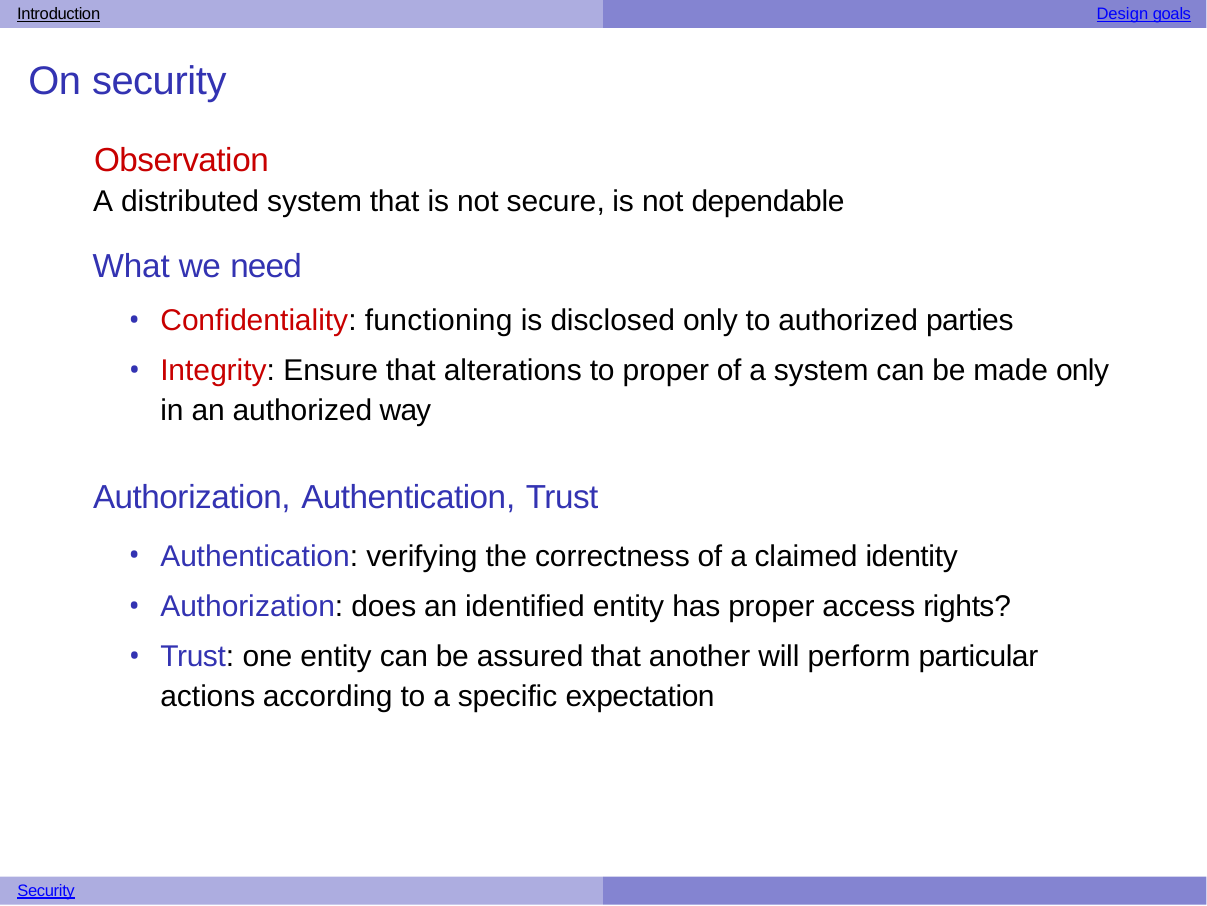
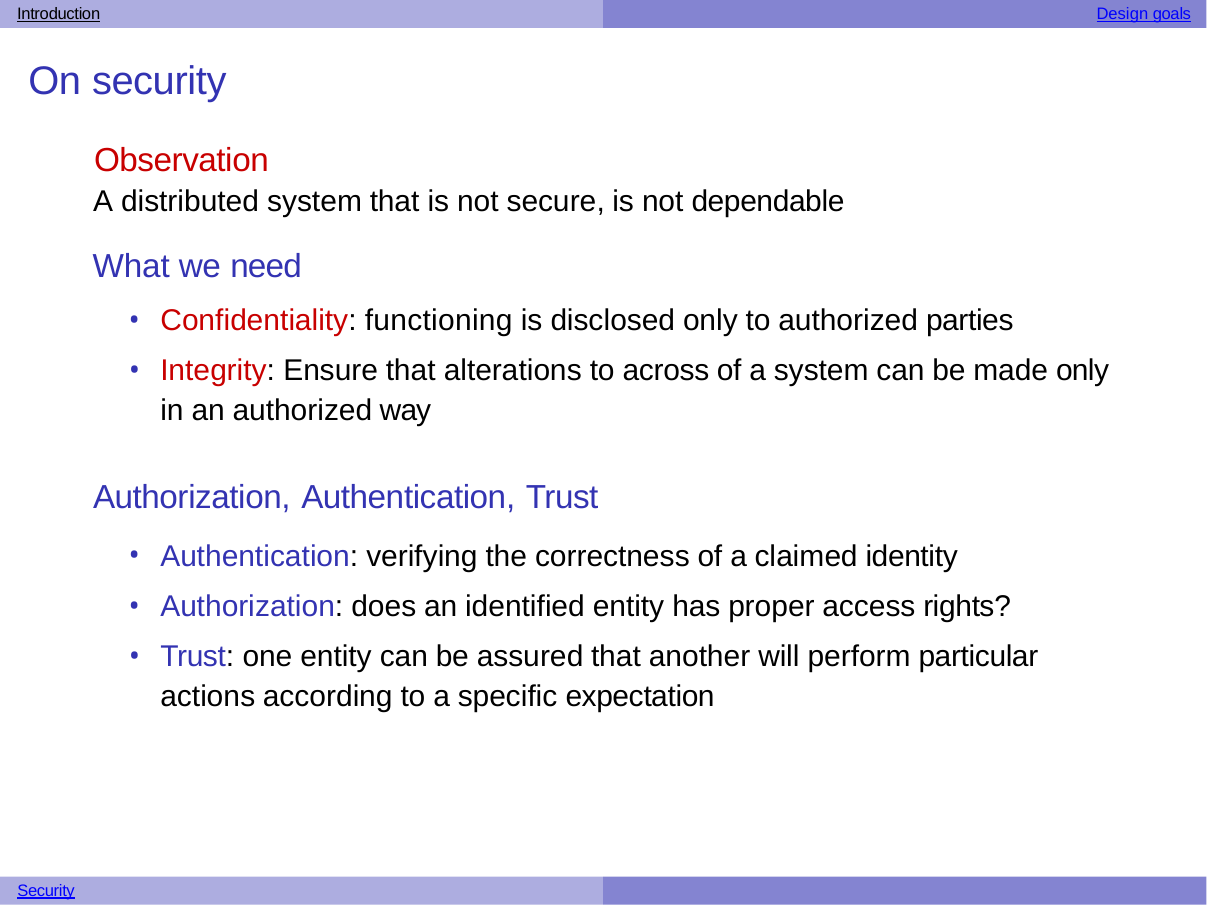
to proper: proper -> across
